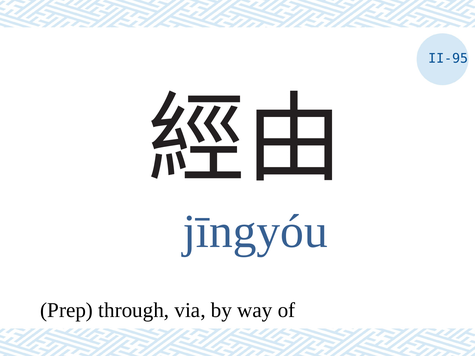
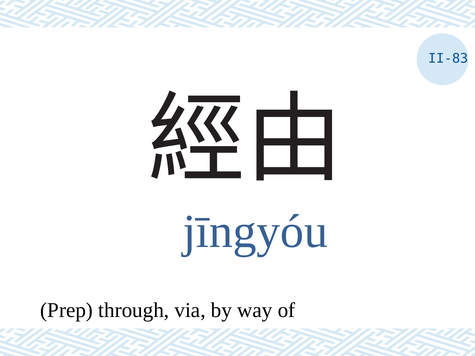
II-95: II-95 -> II-83
